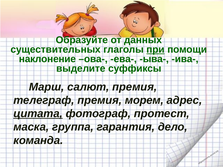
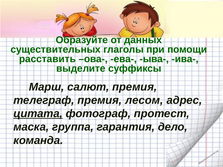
при underline: present -> none
наклонение: наклонение -> расставить
морем: морем -> лесом
